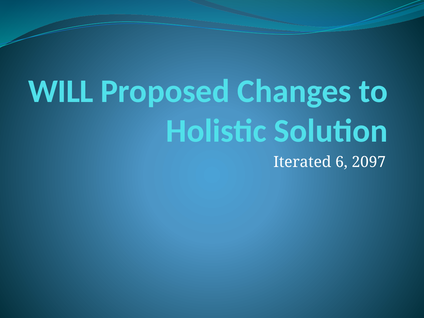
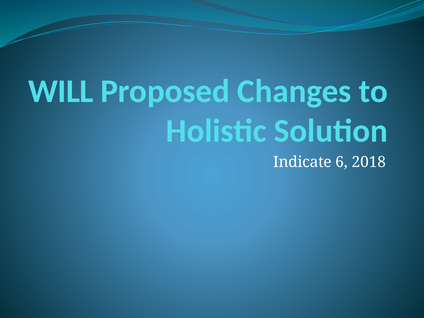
Iterated: Iterated -> Indicate
2097: 2097 -> 2018
